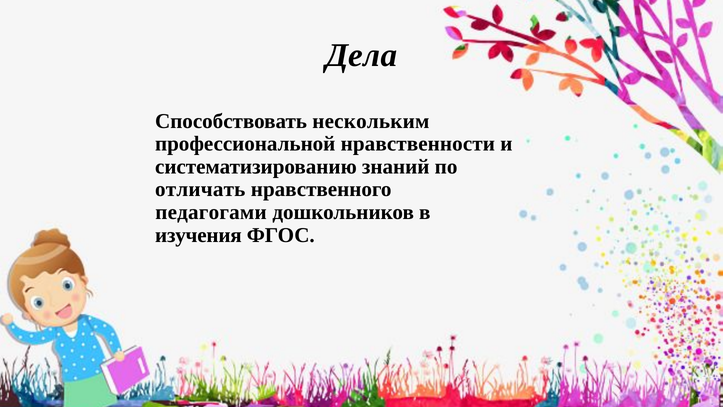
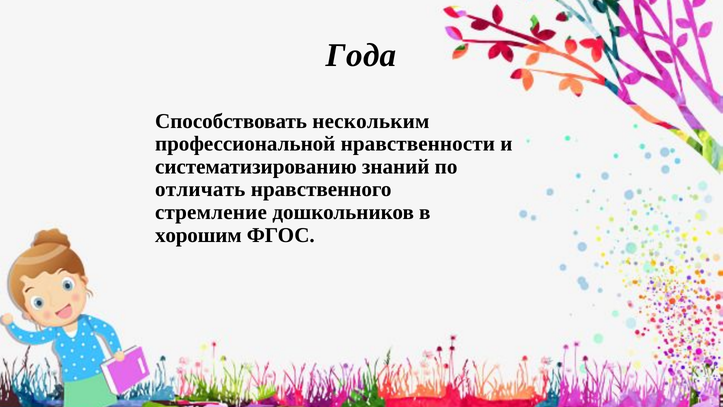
Дела: Дела -> Года
педагогами: педагогами -> стремление
изучения: изучения -> хорошим
